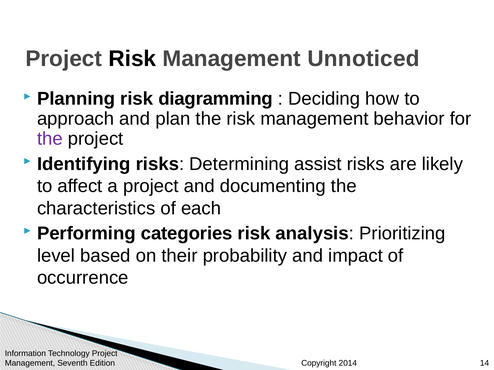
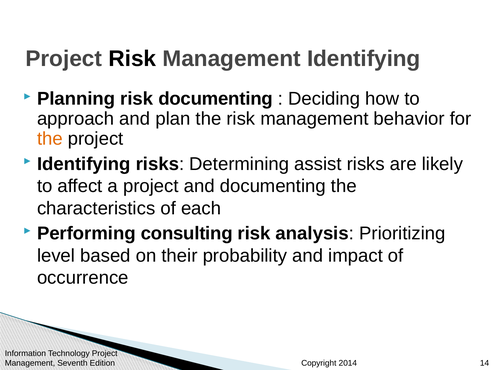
Management Unnoticed: Unnoticed -> Identifying
risk diagramming: diagramming -> documenting
the at (50, 139) colour: purple -> orange
categories: categories -> consulting
